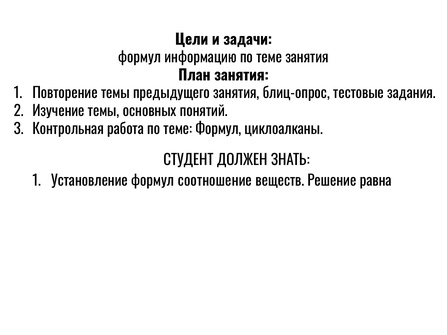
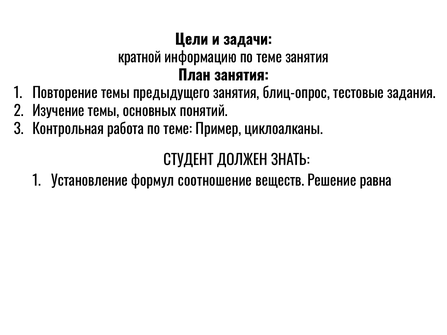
формул at (140, 58): формул -> кратной
теме Формул: Формул -> Пример
